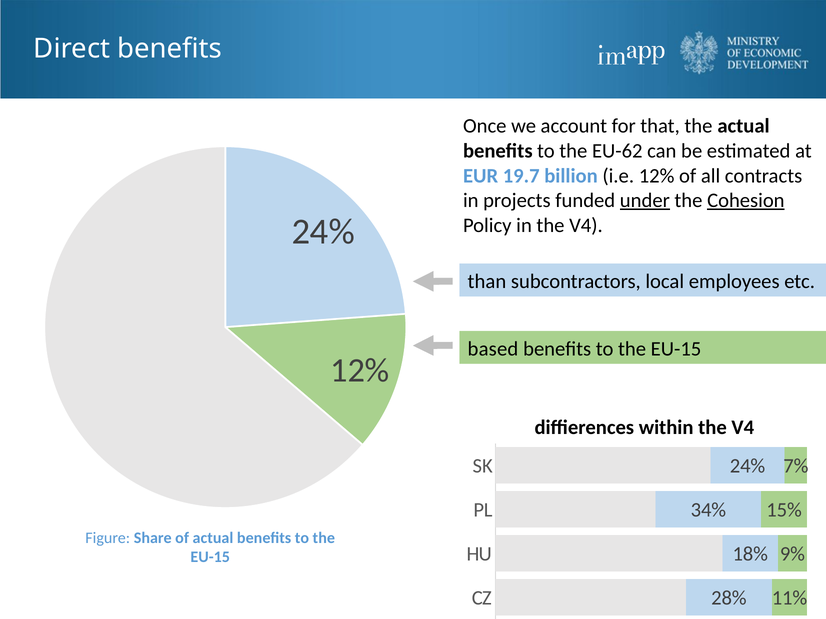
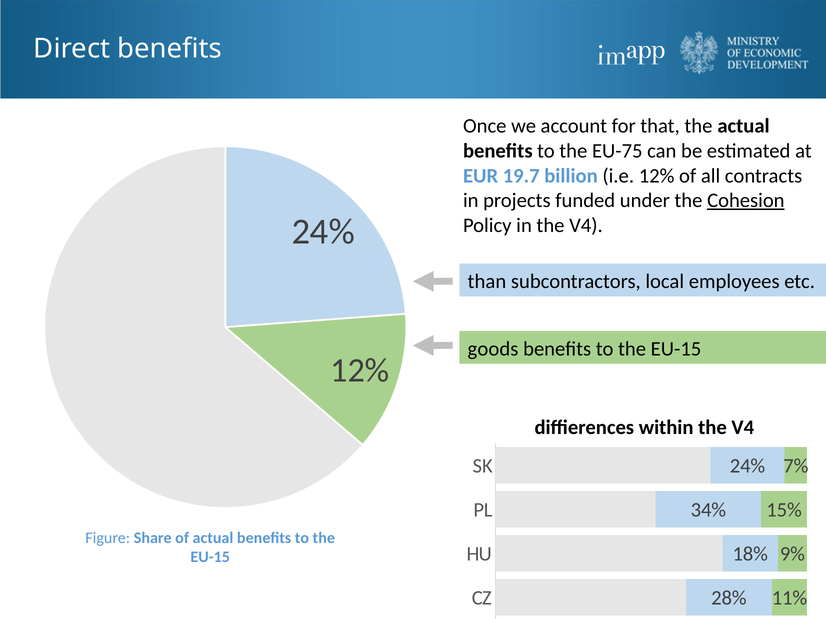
EU-62: EU-62 -> EU-75
under underline: present -> none
based: based -> goods
